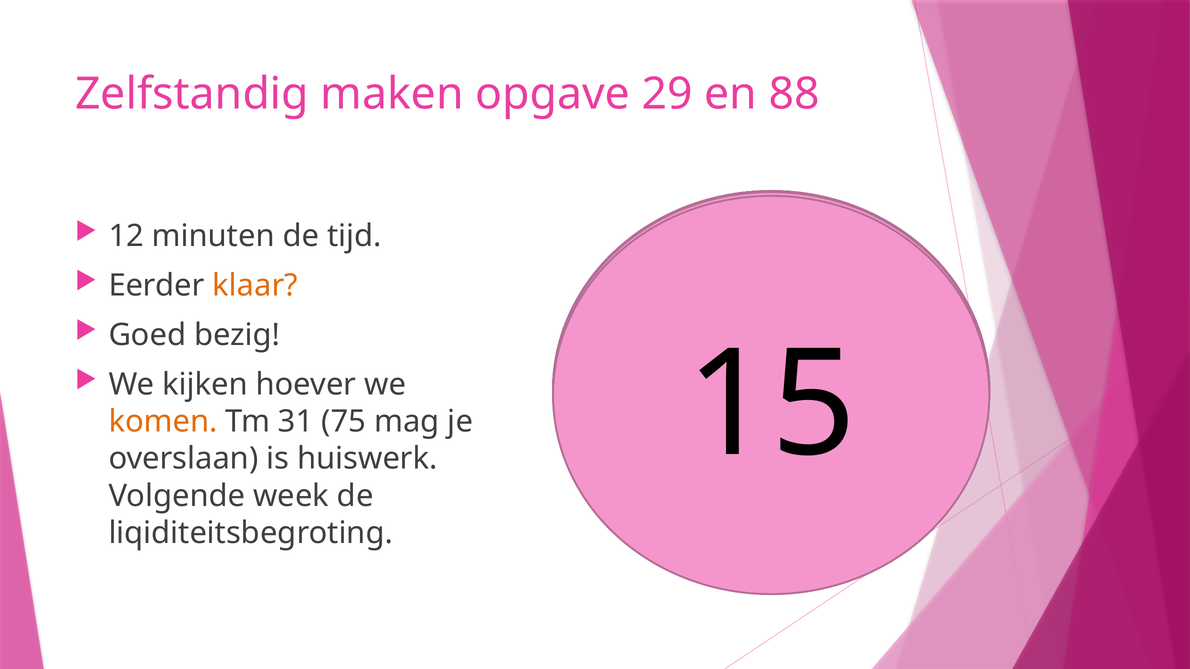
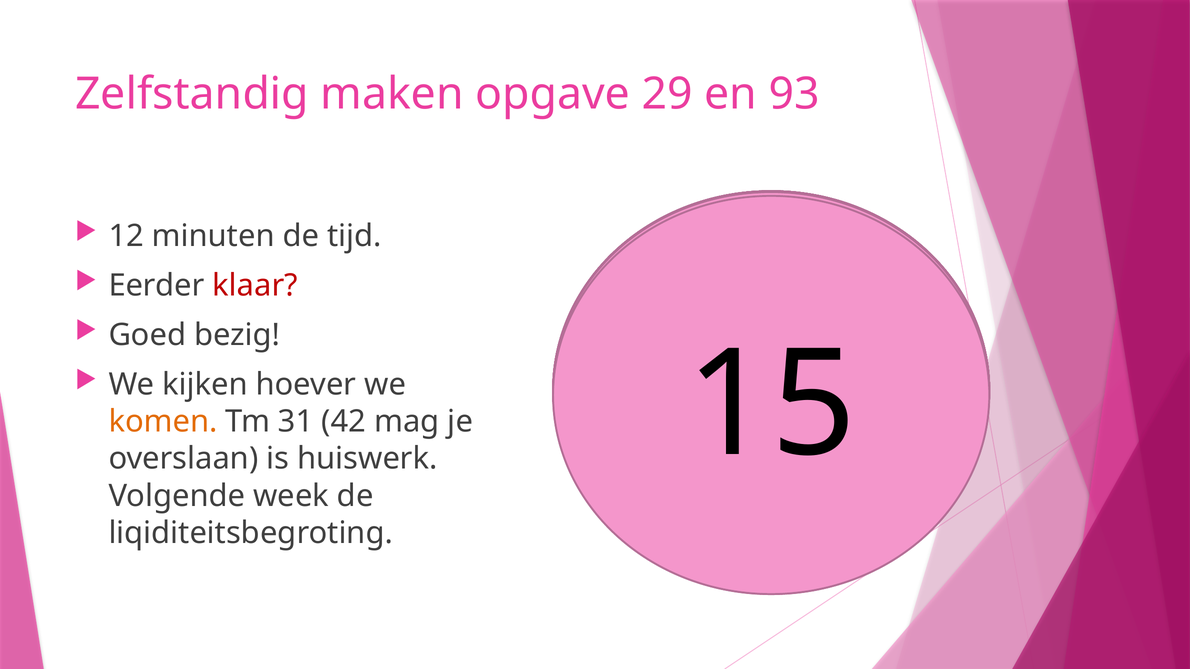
88: 88 -> 93
klaar colour: orange -> red
75: 75 -> 42
